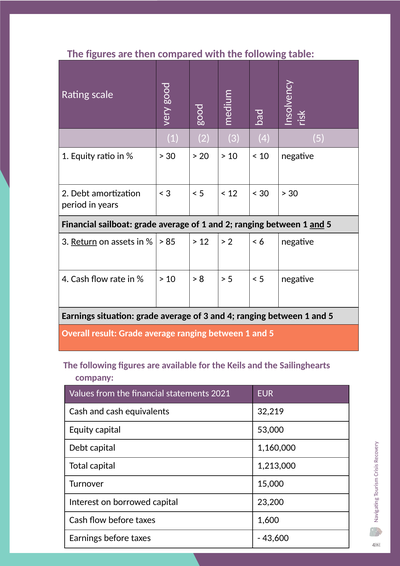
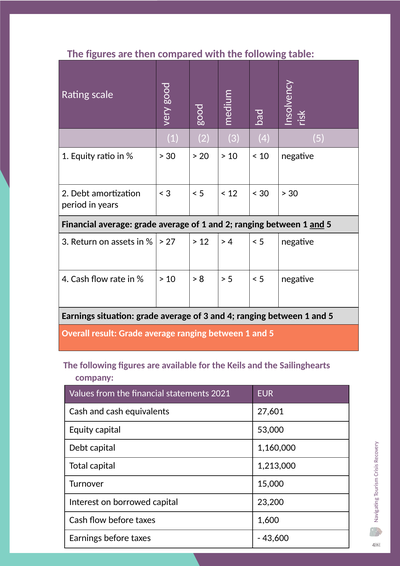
Financial sailboat: sailboat -> average
Return underline: present -> none
85: 85 -> 27
2 at (230, 242): 2 -> 4
6 at (262, 242): 6 -> 5
32,219: 32,219 -> 27,601
